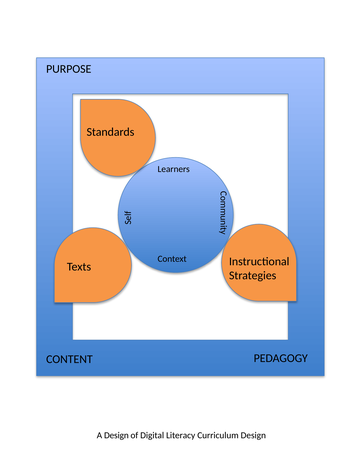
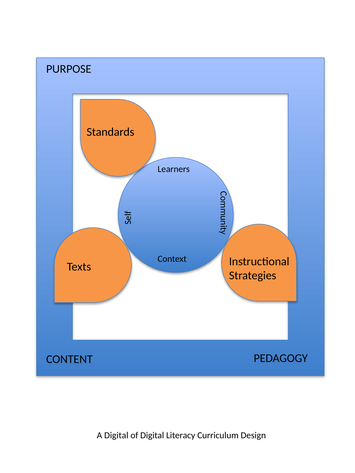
A Design: Design -> Digital
